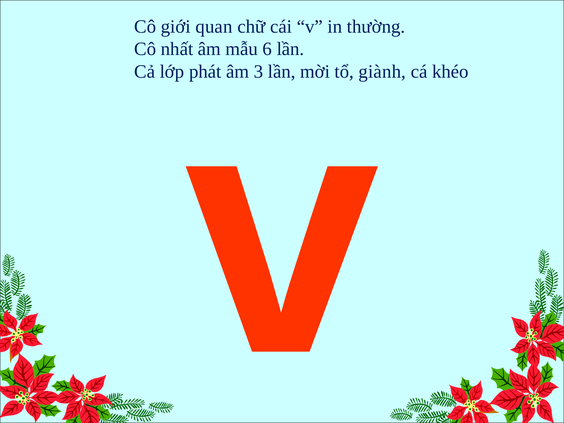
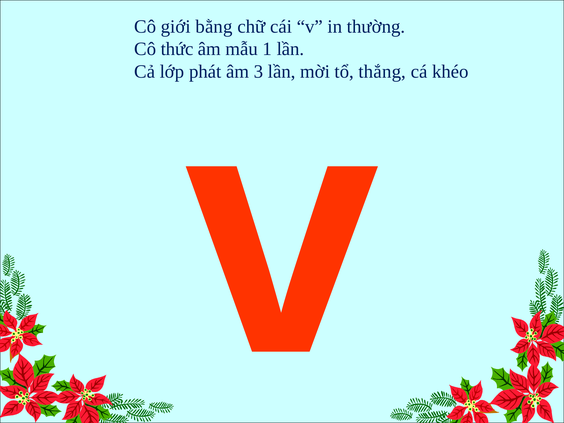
quan: quan -> bằng
nhất: nhất -> thức
6: 6 -> 1
giành: giành -> thắng
